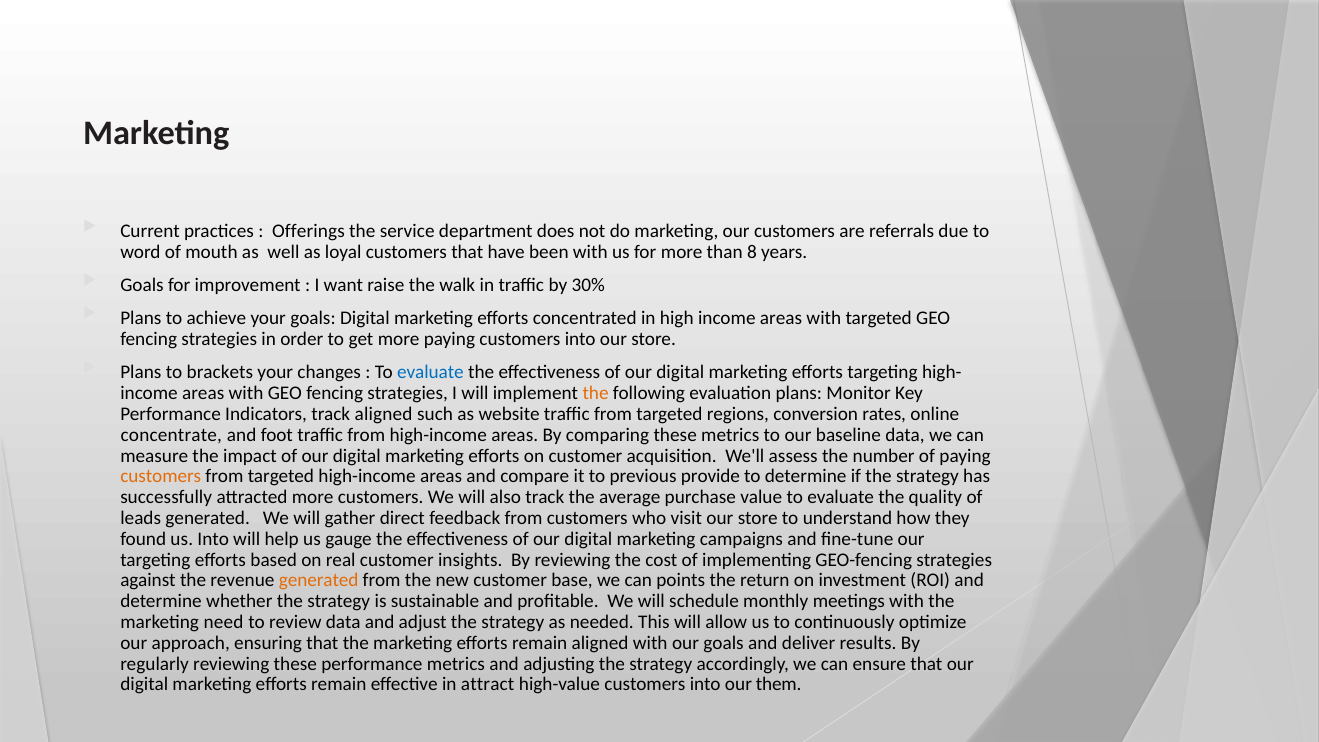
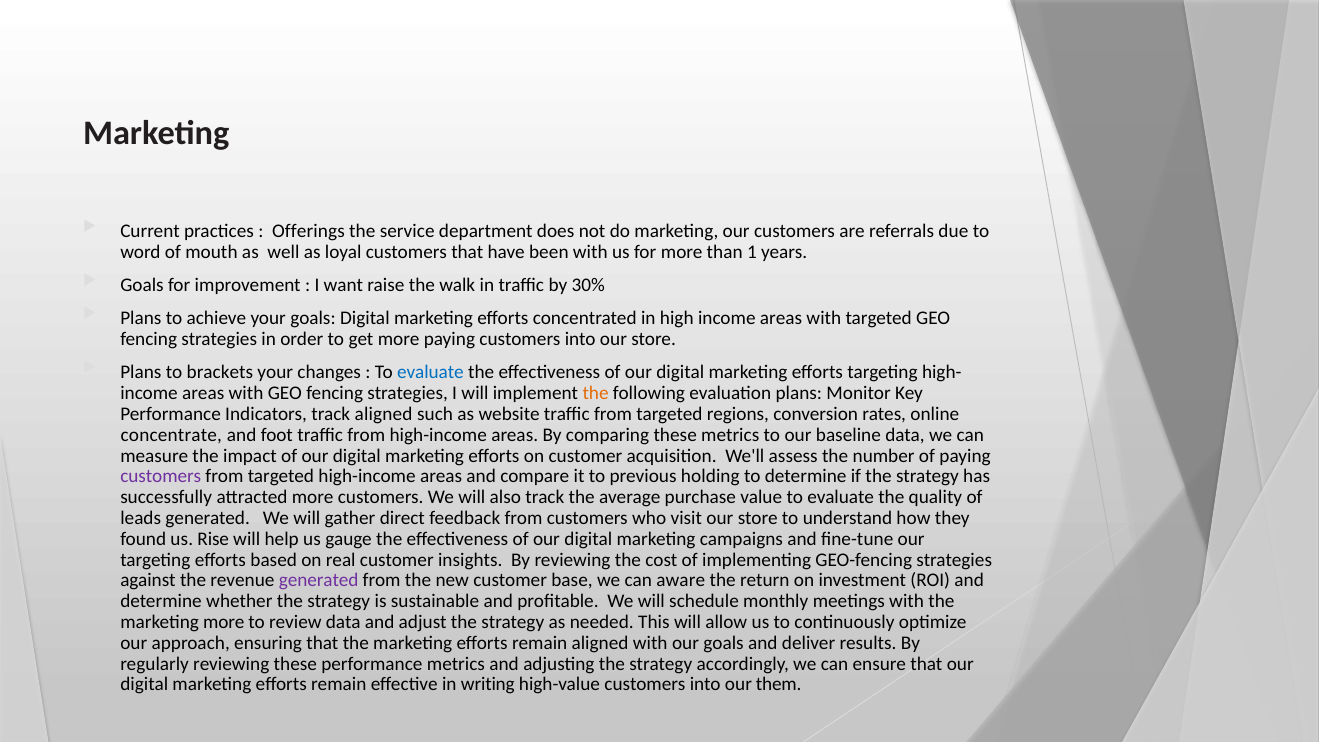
8: 8 -> 1
customers at (161, 476) colour: orange -> purple
provide: provide -> holding
us Into: Into -> Rise
generated at (319, 580) colour: orange -> purple
points: points -> aware
marketing need: need -> more
attract: attract -> writing
